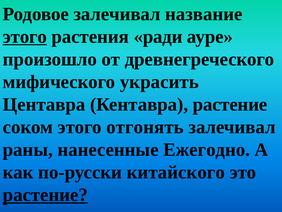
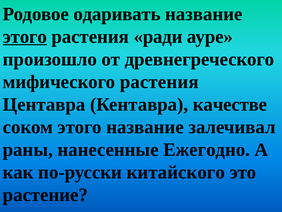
Родовое залечивал: залечивал -> одаривать
мифического украсить: украсить -> растения
Кентавра растение: растение -> качестве
этого отгонять: отгонять -> название
растение at (45, 194) underline: present -> none
